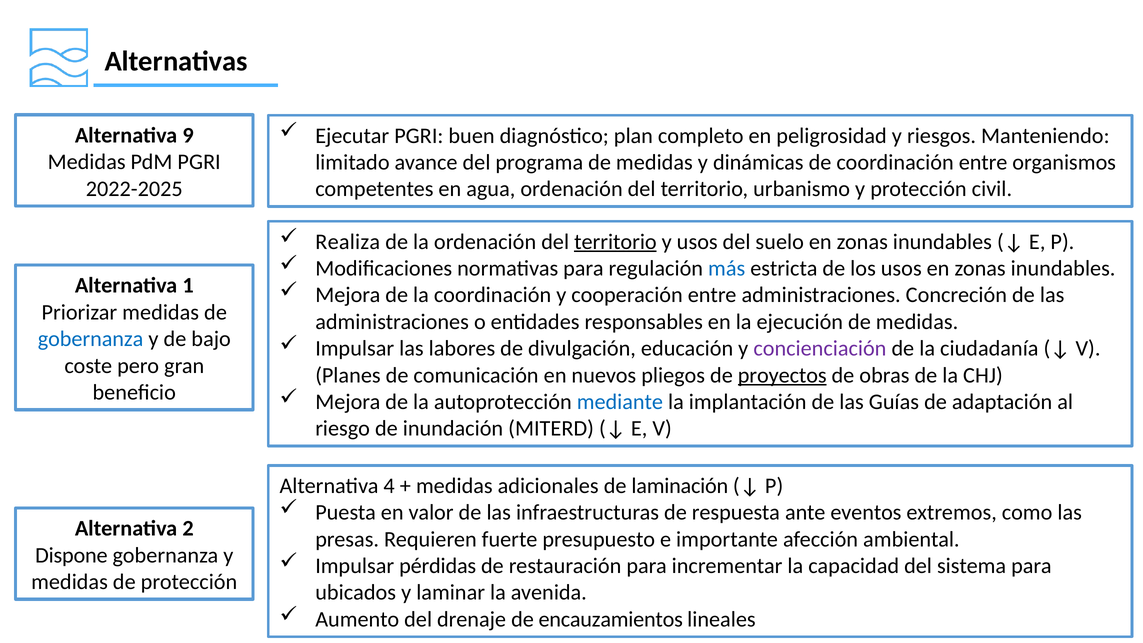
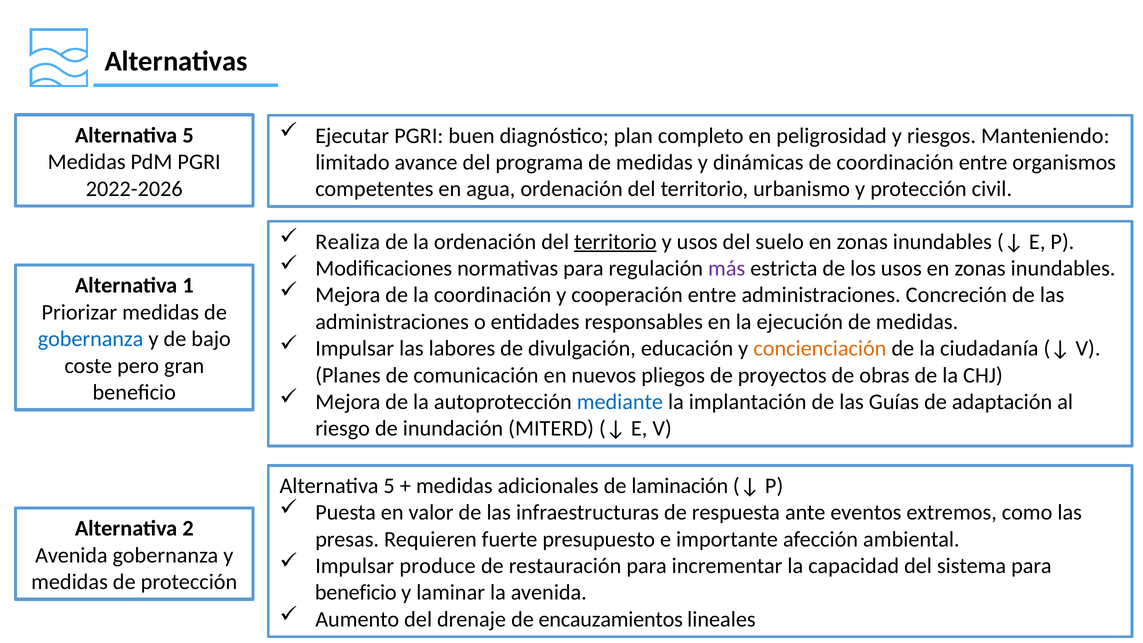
9 at (188, 135): 9 -> 5
2022-2025: 2022-2025 -> 2022-2026
más colour: blue -> purple
concienciación colour: purple -> orange
proyectos underline: present -> none
4 at (389, 486): 4 -> 5
Dispone at (71, 555): Dispone -> Avenida
pérdidas: pérdidas -> produce
ubicados at (356, 593): ubicados -> beneficio
